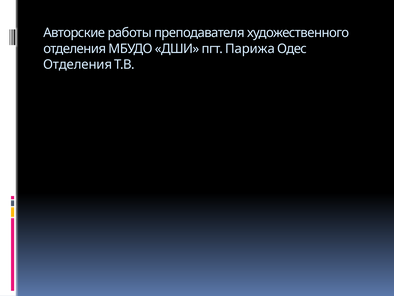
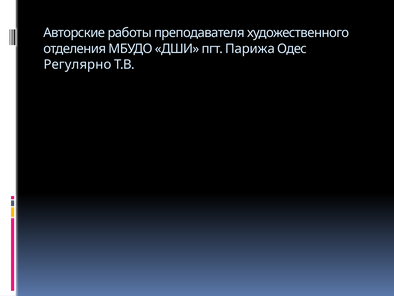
Отделения at (78, 64): Отделения -> Регулярно
